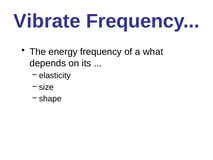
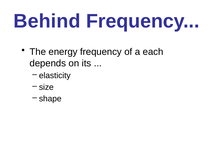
Vibrate: Vibrate -> Behind
what: what -> each
